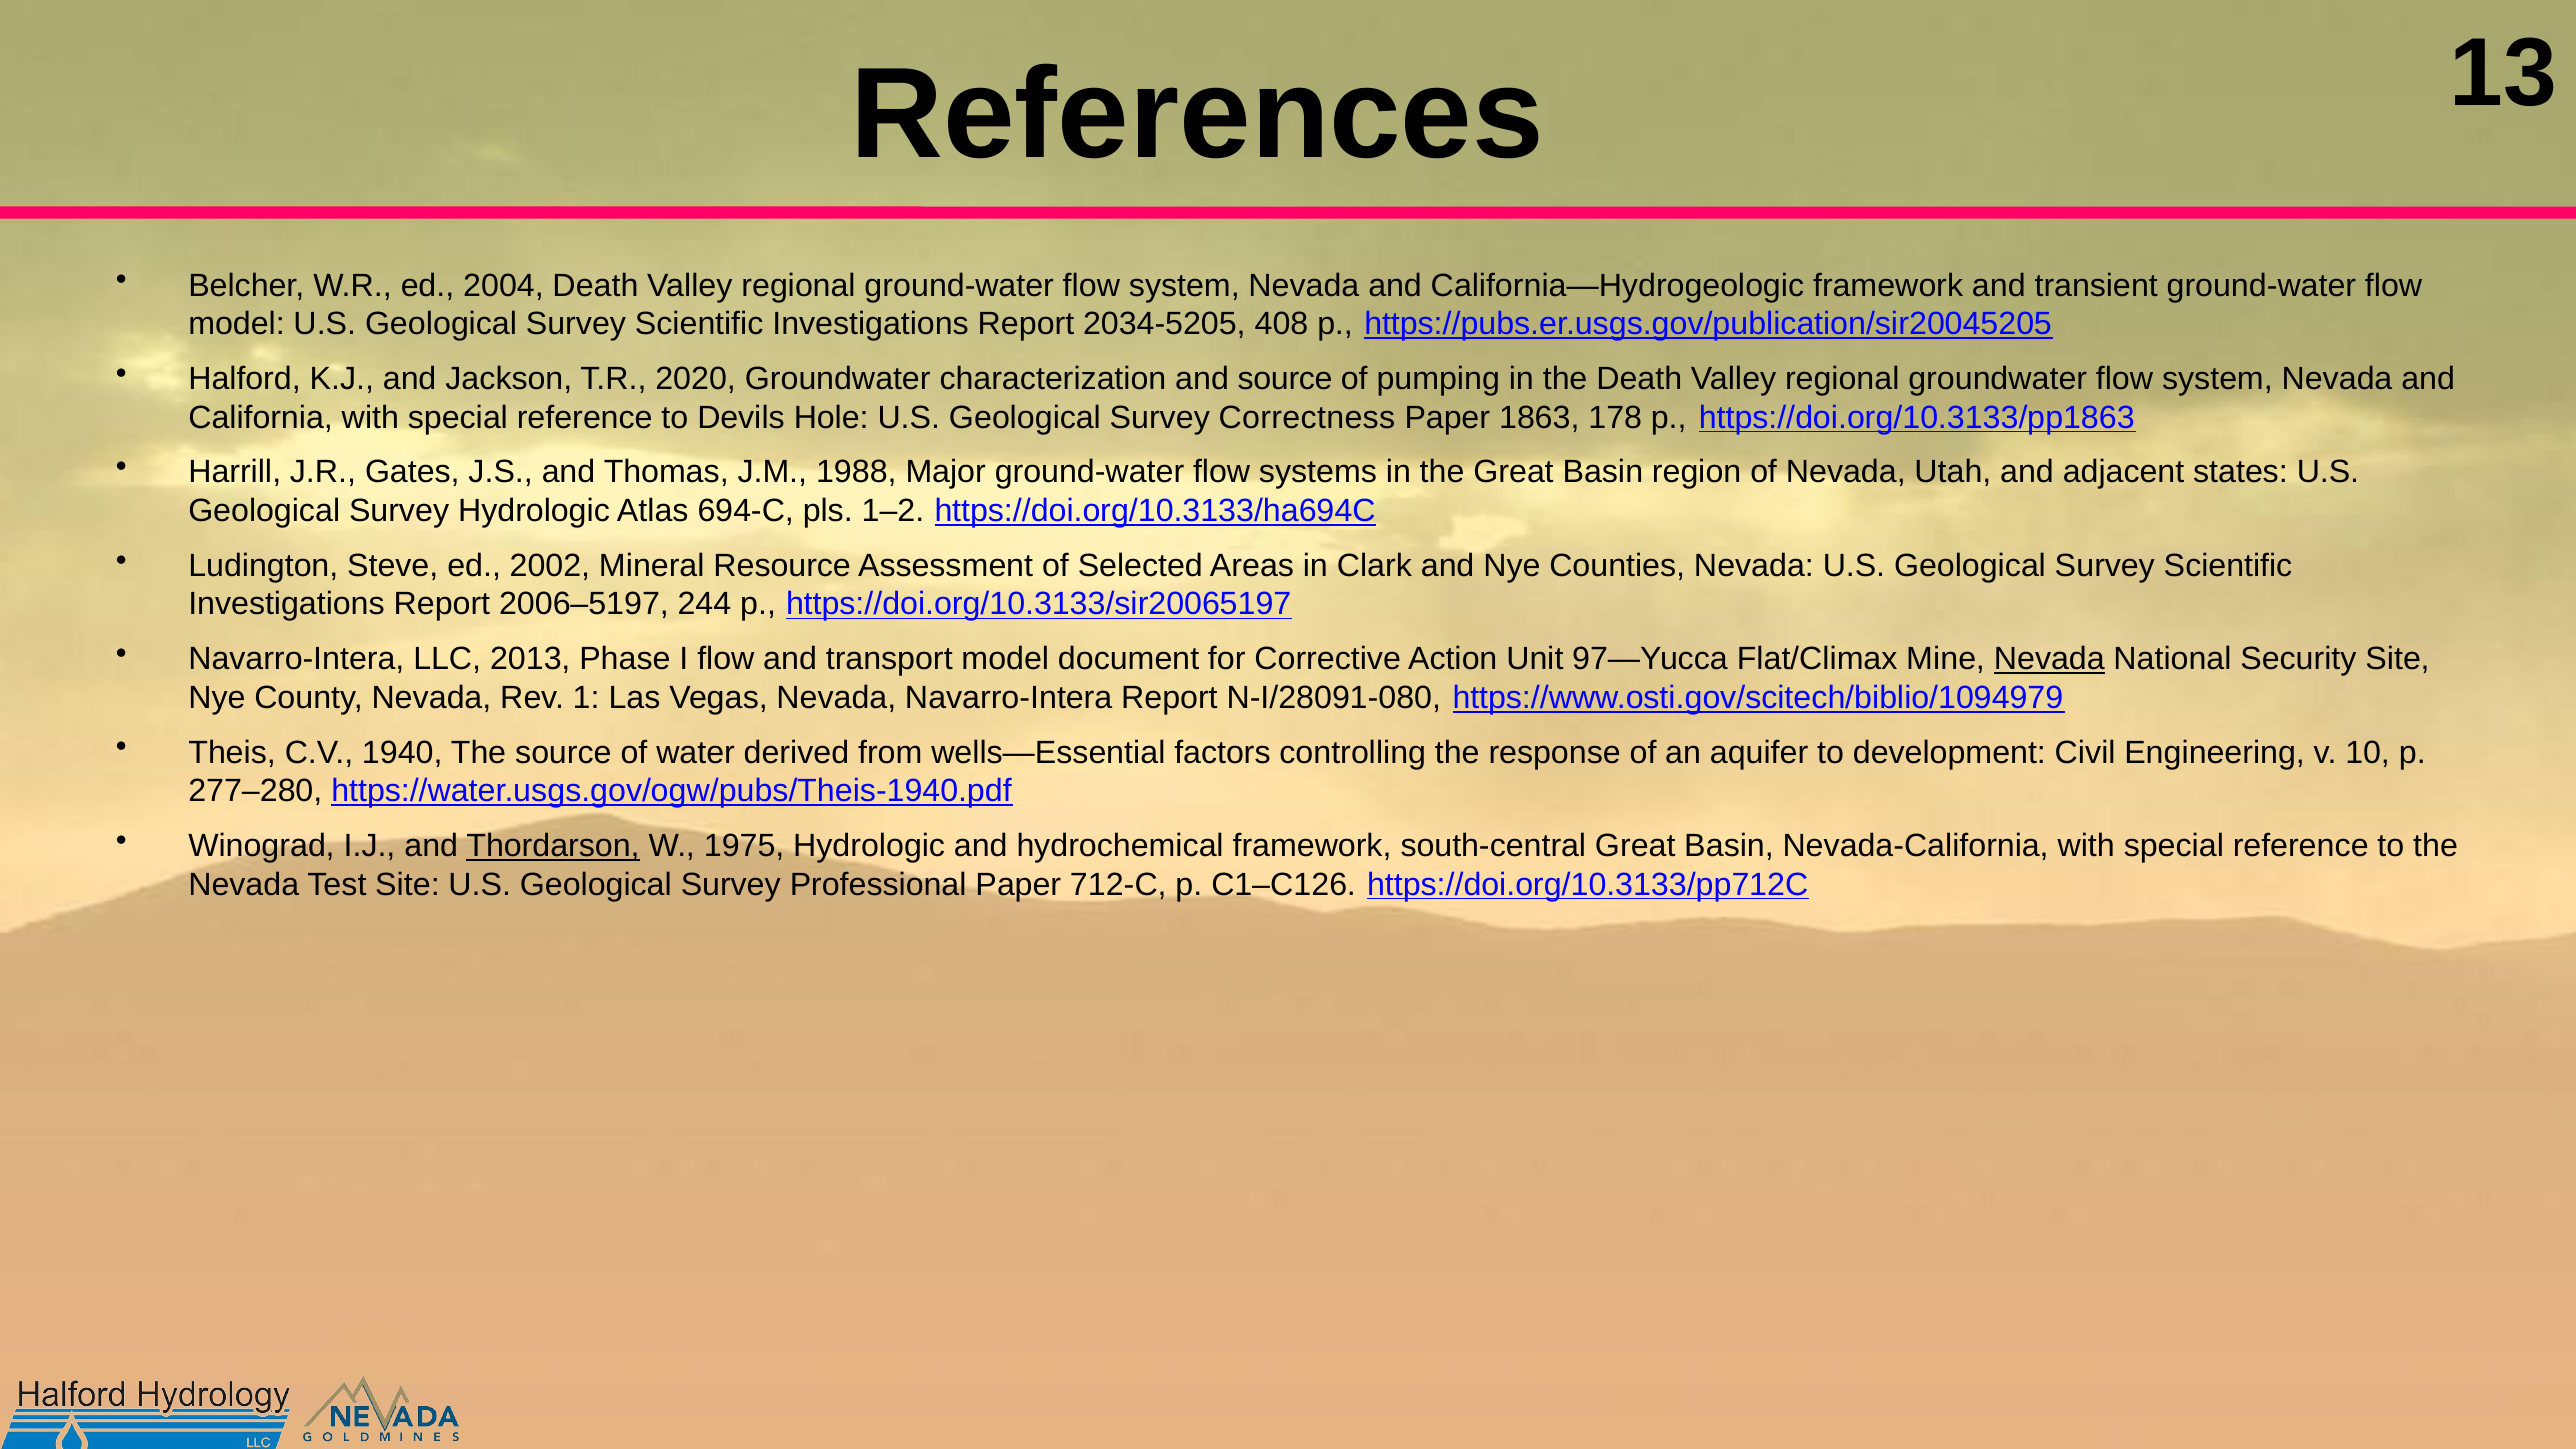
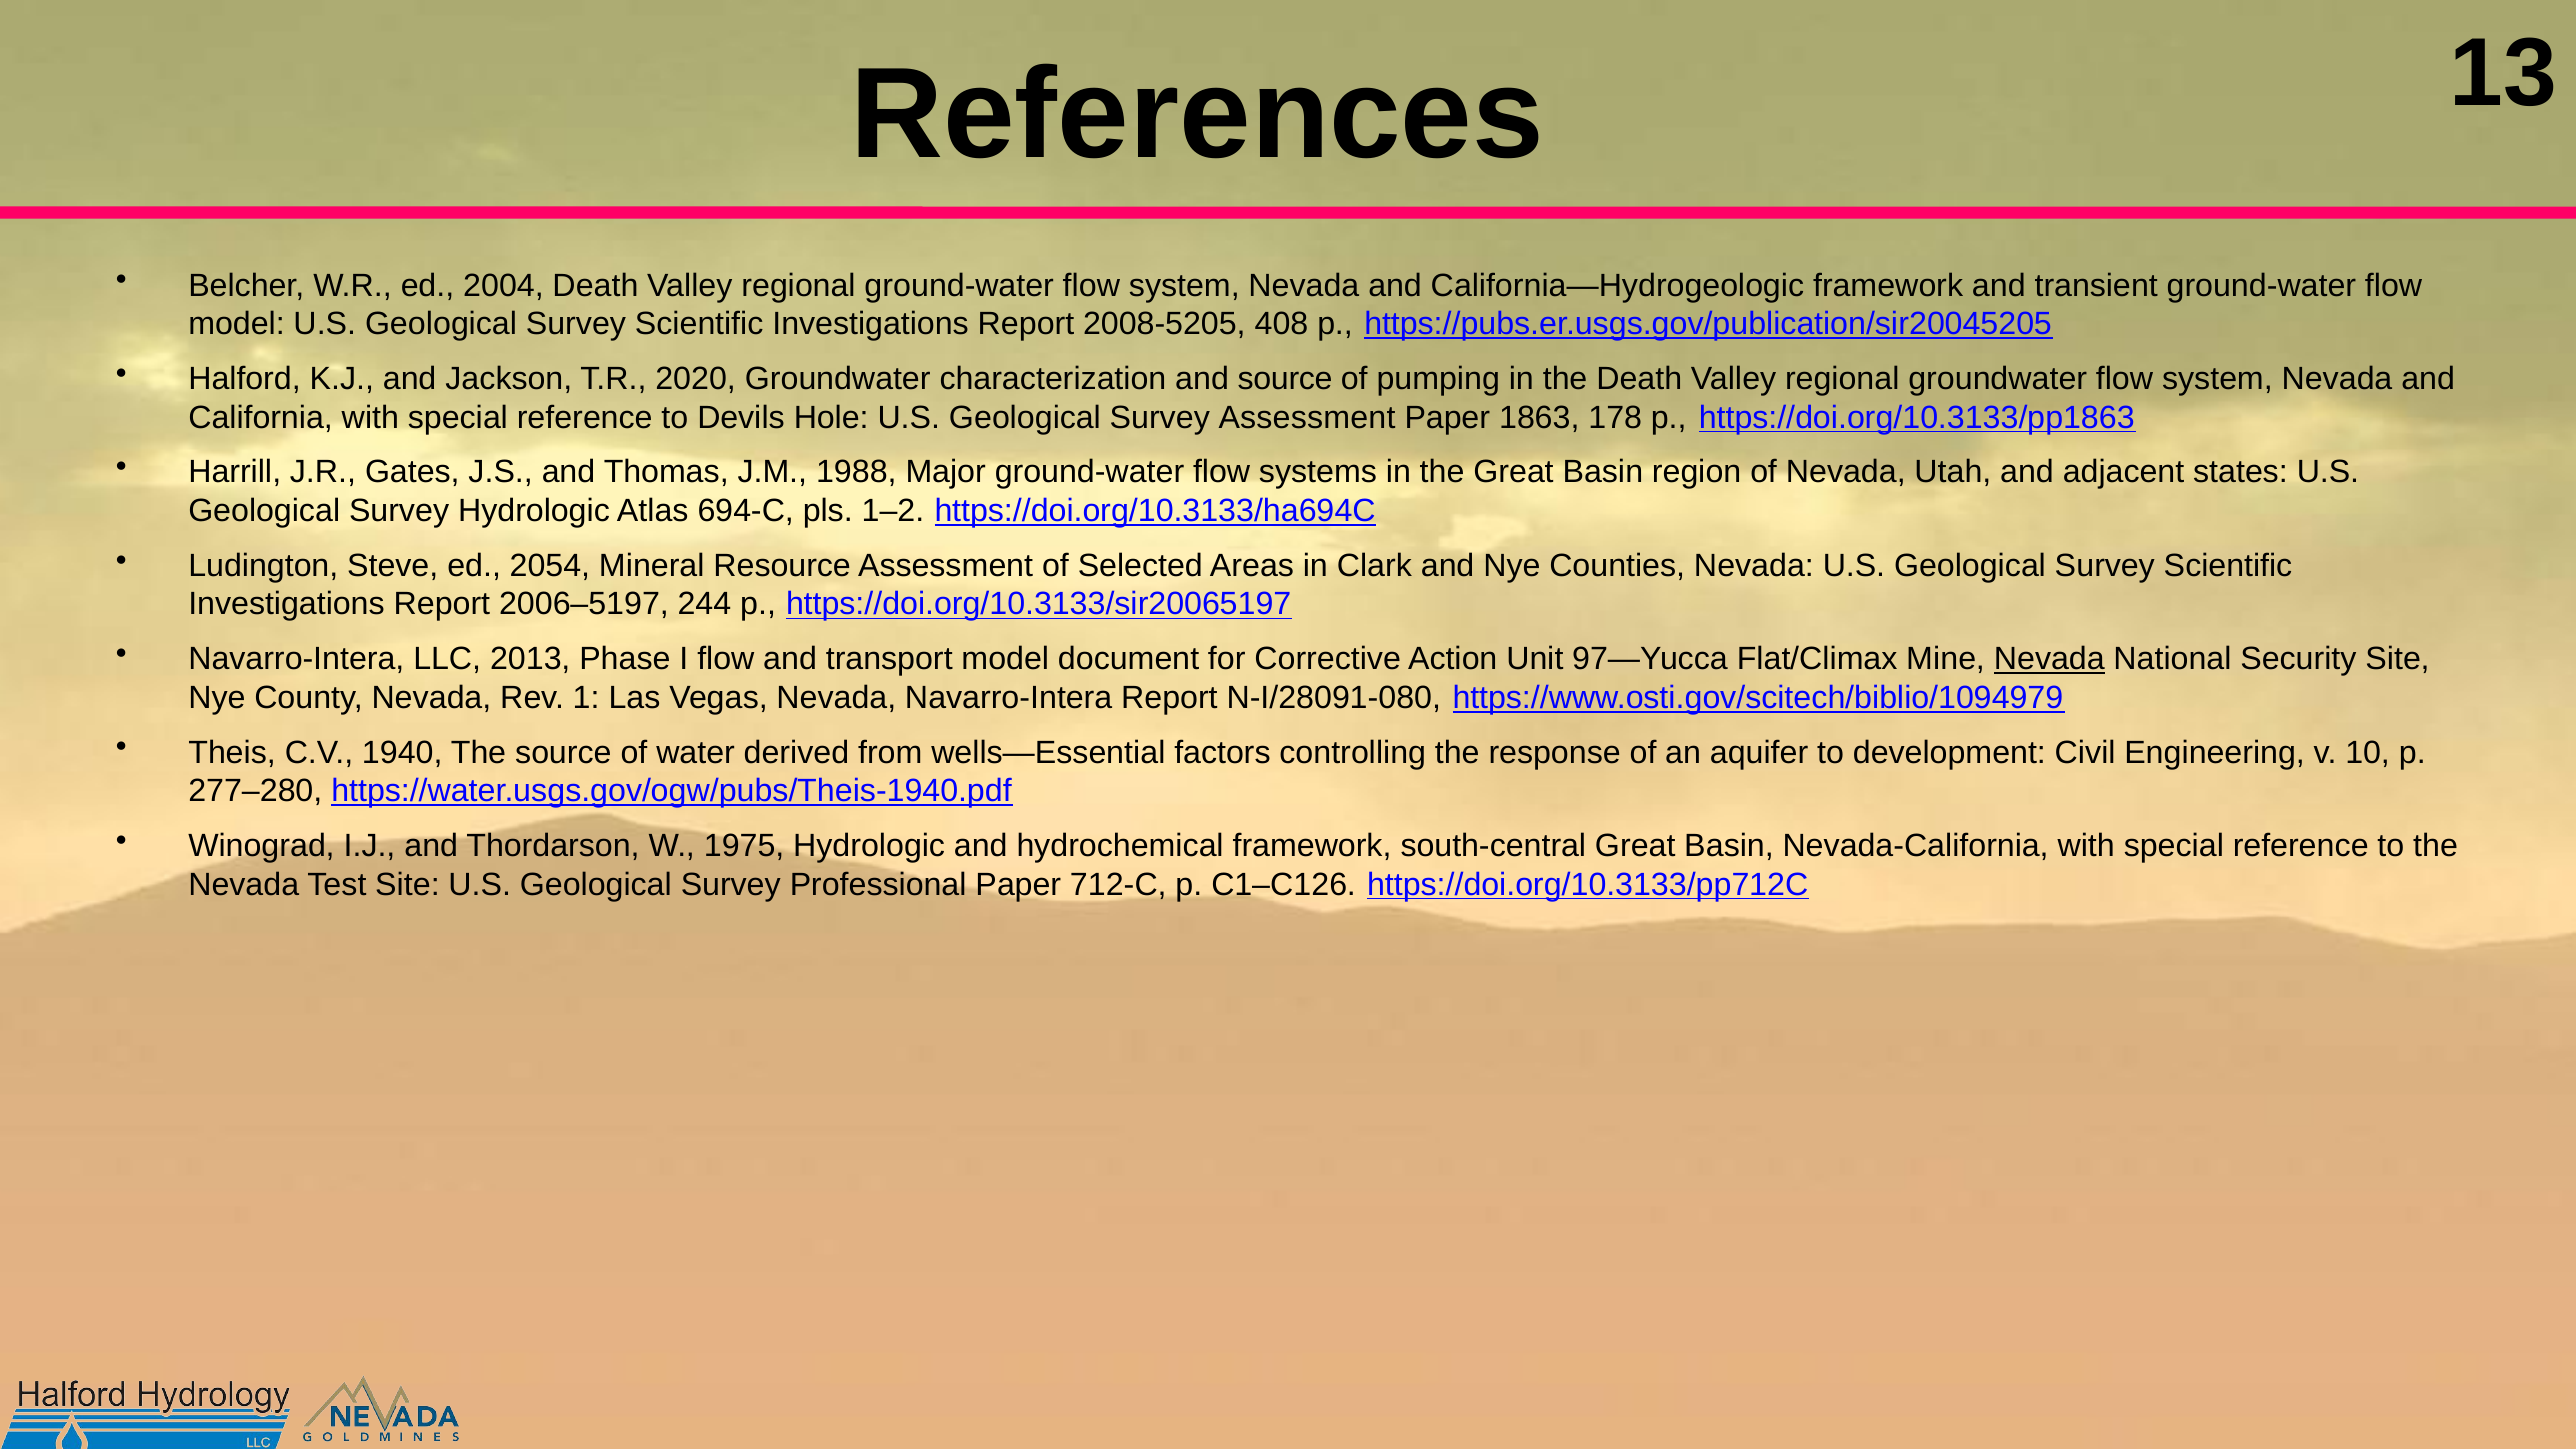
2034-5205: 2034-5205 -> 2008-5205
Survey Correctness: Correctness -> Assessment
2002: 2002 -> 2054
Thordarson underline: present -> none
